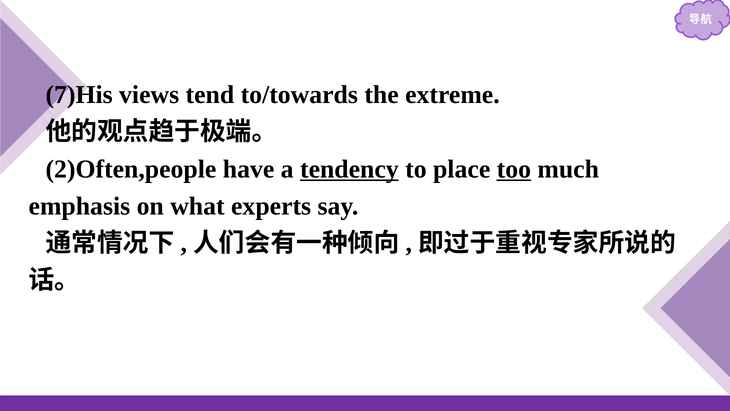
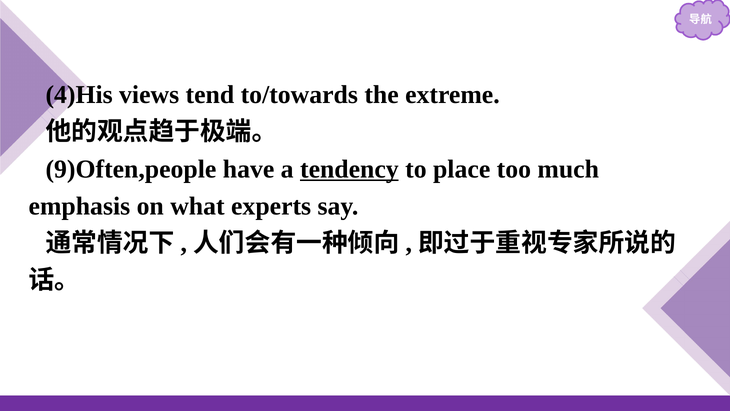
7)His: 7)His -> 4)His
2)Often,people: 2)Often,people -> 9)Often,people
too underline: present -> none
